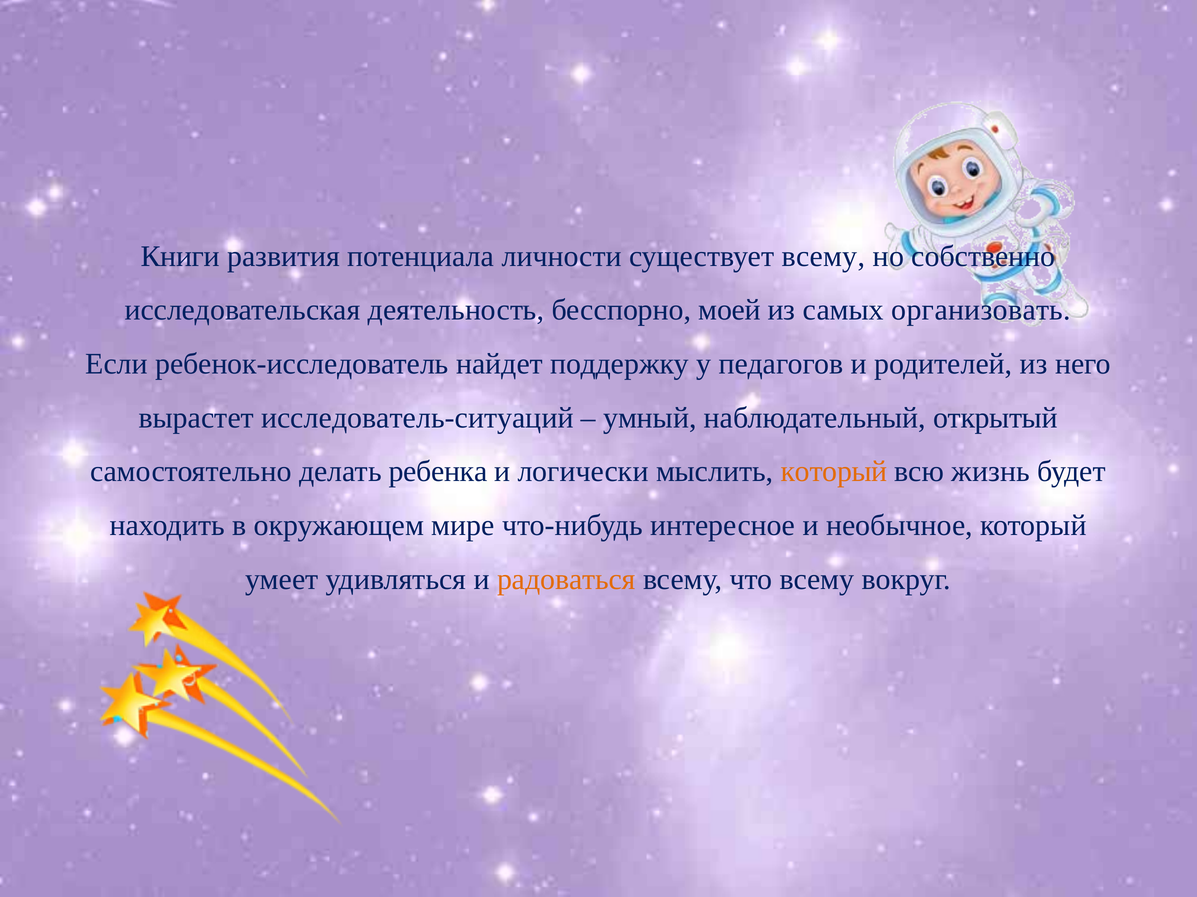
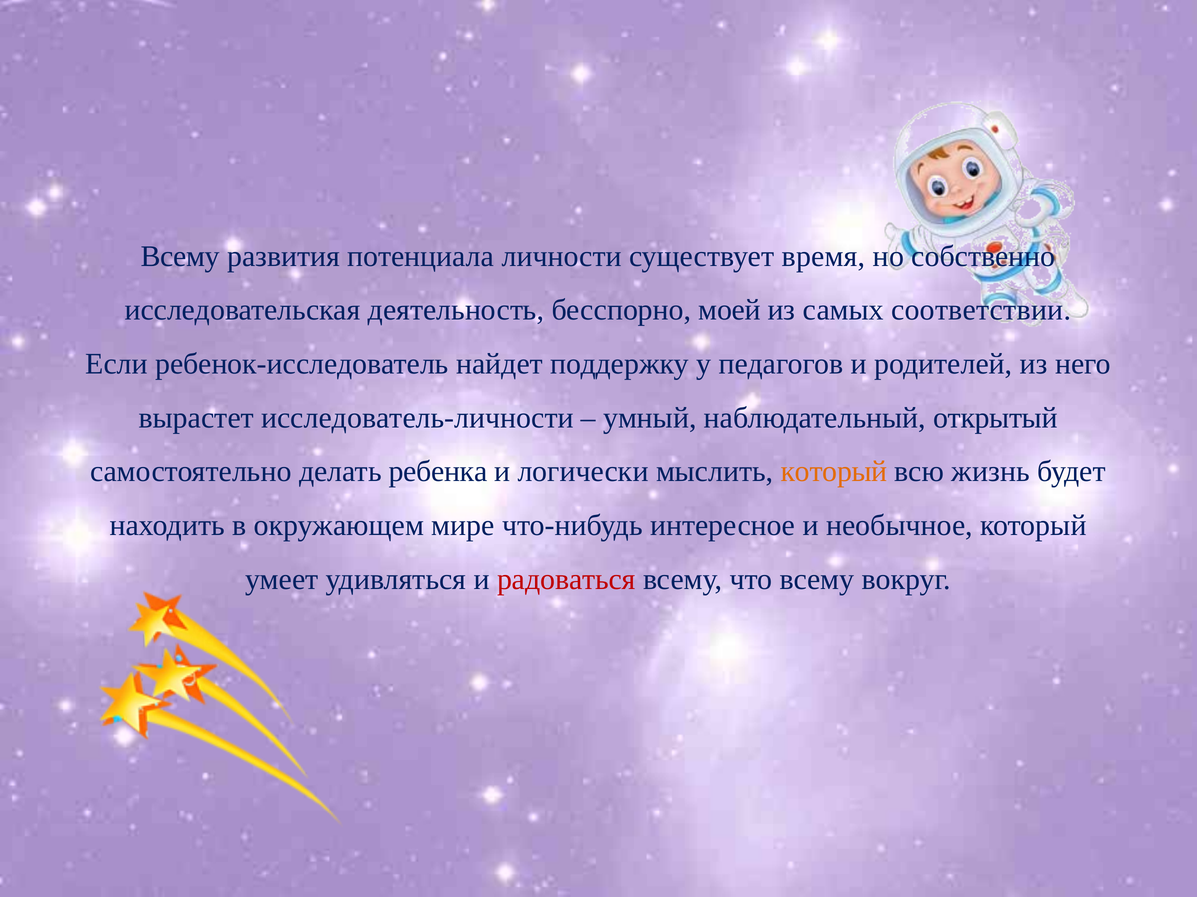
Книги at (180, 256): Книги -> Всему
существует всему: всему -> время
организовать: организовать -> соответствии
исследователь-ситуаций: исследователь-ситуаций -> исследователь-личности
радоваться colour: orange -> red
